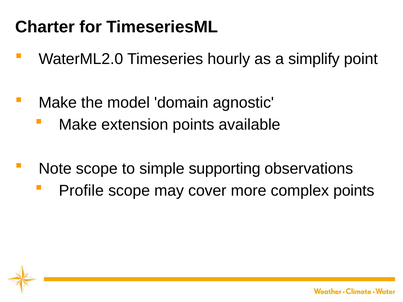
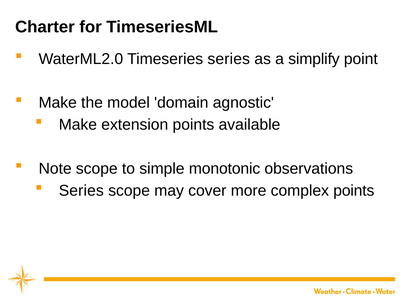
Timeseries hourly: hourly -> series
supporting: supporting -> monotonic
Profile at (81, 191): Profile -> Series
